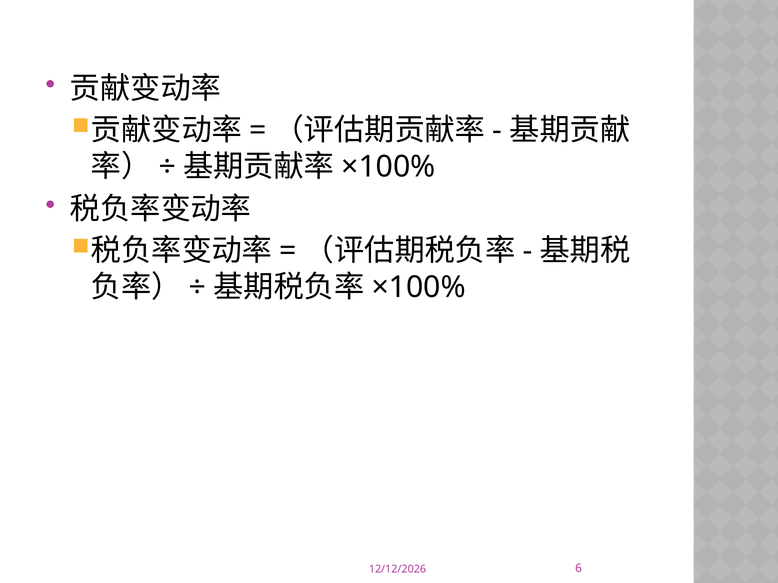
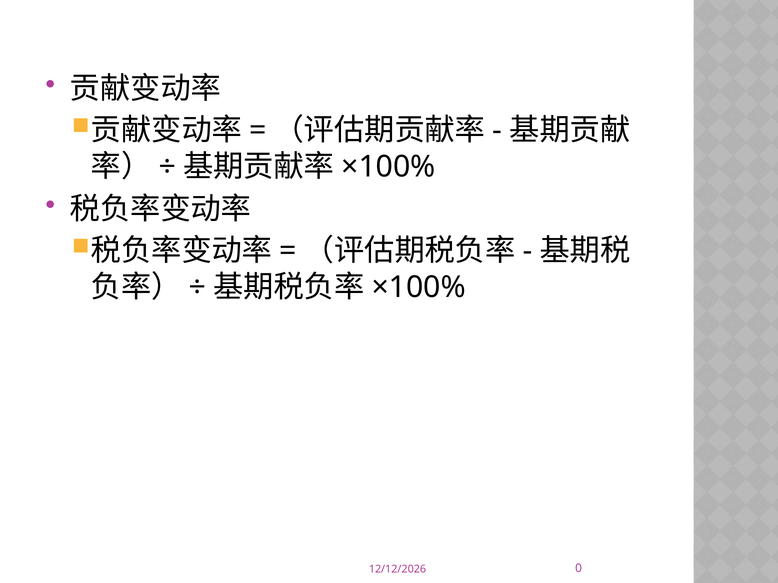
6: 6 -> 0
